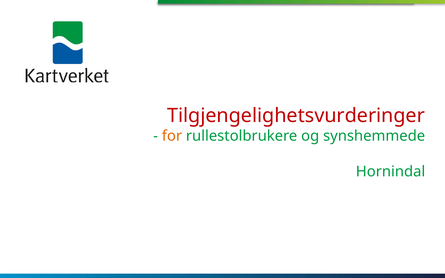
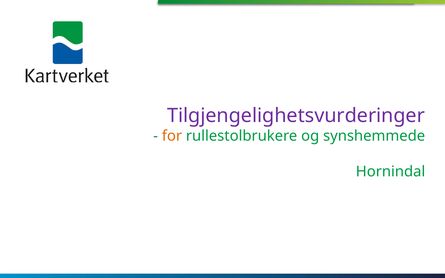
Tilgjengelighetsvurderinger colour: red -> purple
